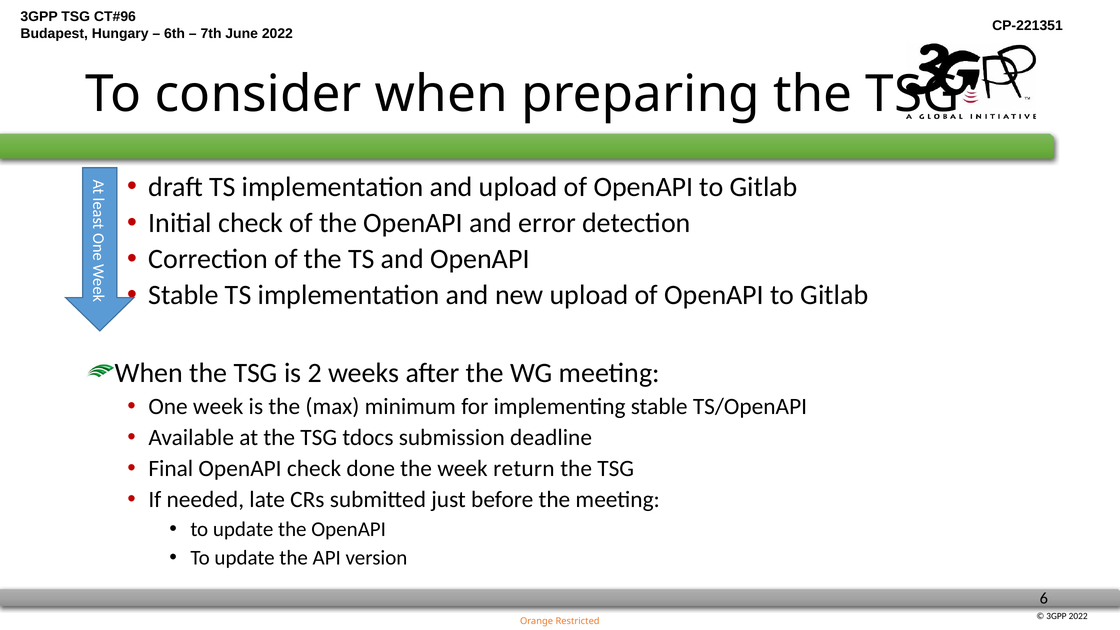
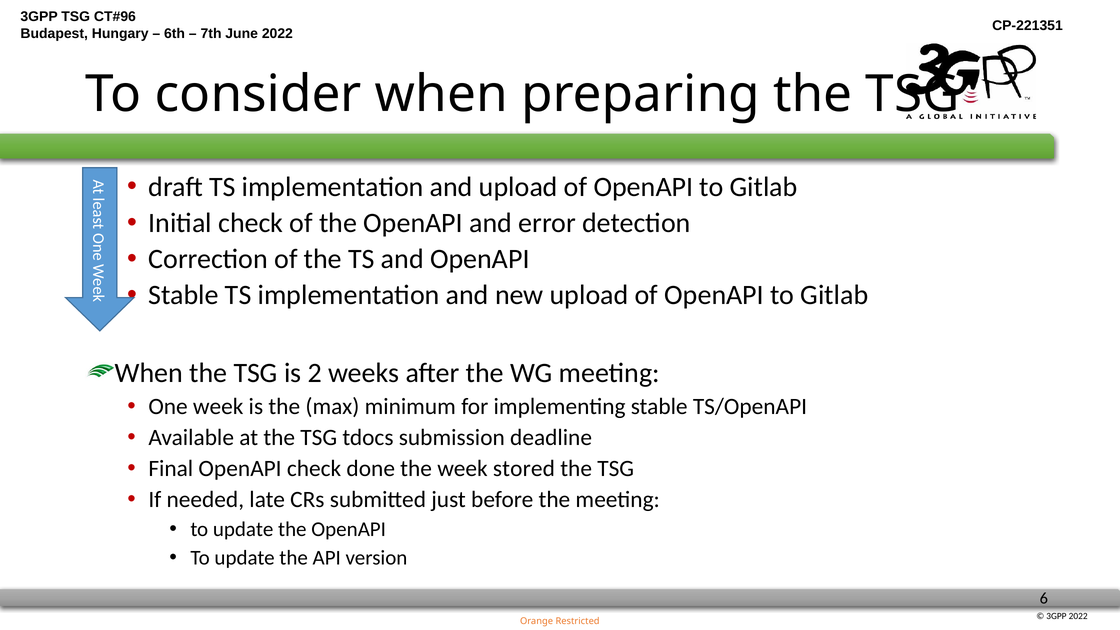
return: return -> stored
